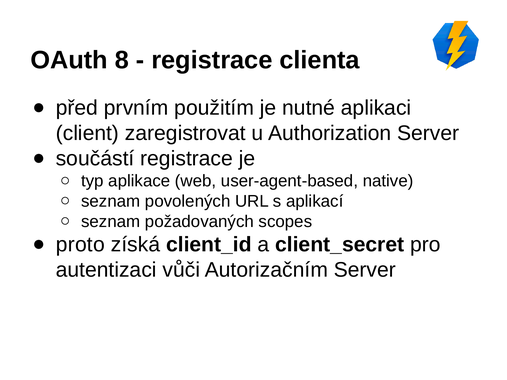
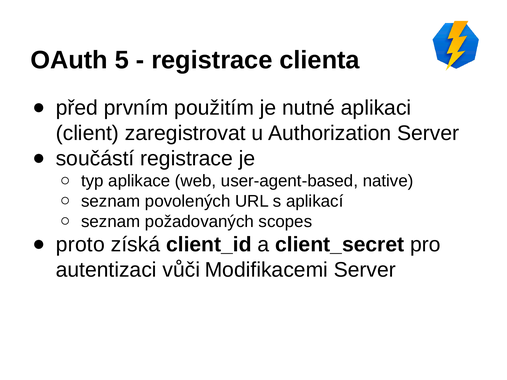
8: 8 -> 5
Autorizačním: Autorizačním -> Modifikacemi
